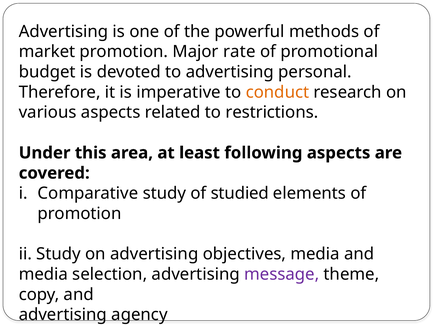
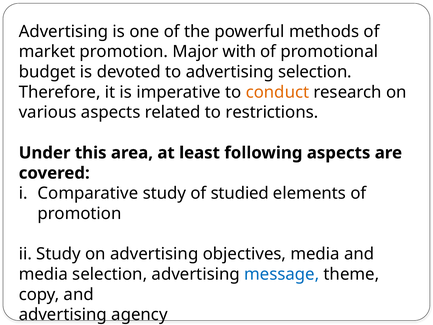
rate: rate -> with
advertising personal: personal -> selection
message colour: purple -> blue
